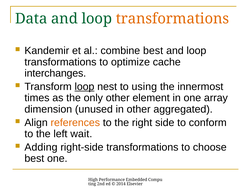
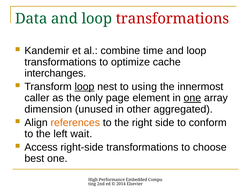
transformations at (172, 19) colour: orange -> red
combine best: best -> time
times: times -> caller
only other: other -> page
one at (192, 98) underline: none -> present
Adding: Adding -> Access
